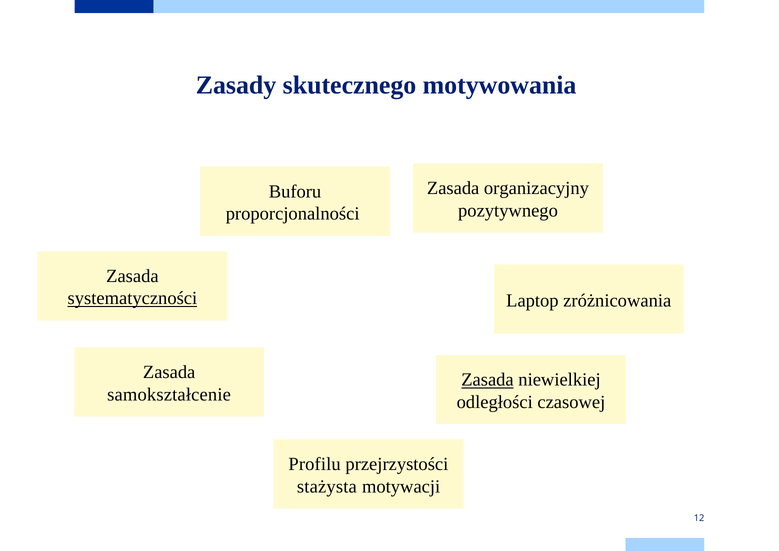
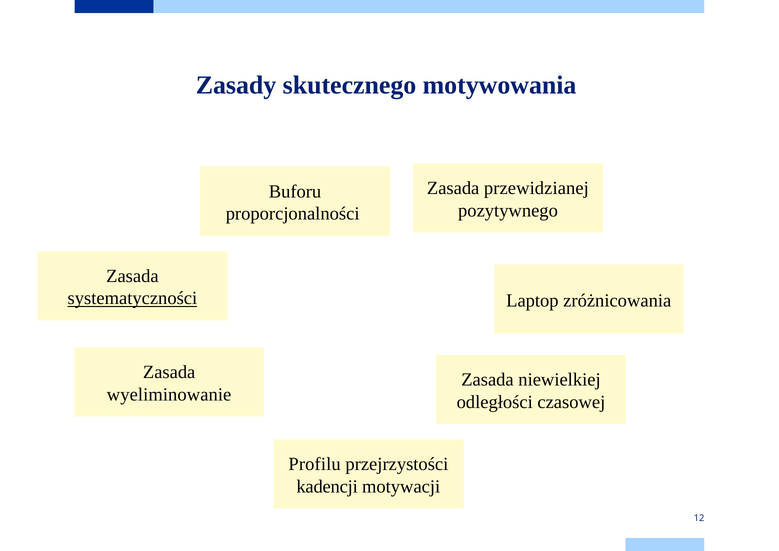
organizacyjny: organizacyjny -> przewidzianej
Zasada at (488, 380) underline: present -> none
samokształcenie: samokształcenie -> wyeliminowanie
stażysta: stażysta -> kadencji
